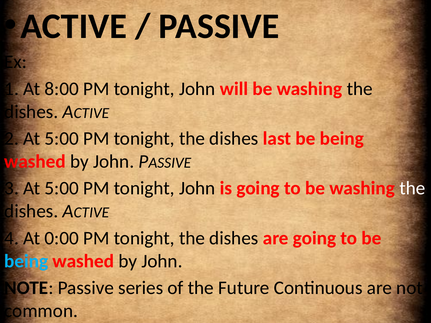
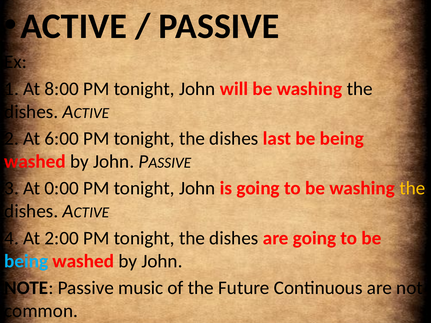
2 At 5:00: 5:00 -> 6:00
3 At 5:00: 5:00 -> 0:00
the at (412, 188) colour: white -> yellow
0:00: 0:00 -> 2:00
series: series -> music
